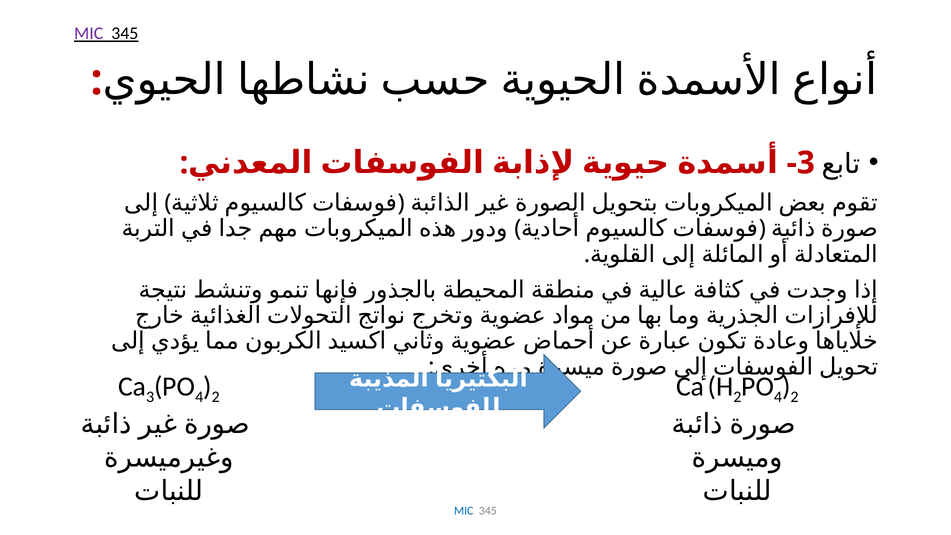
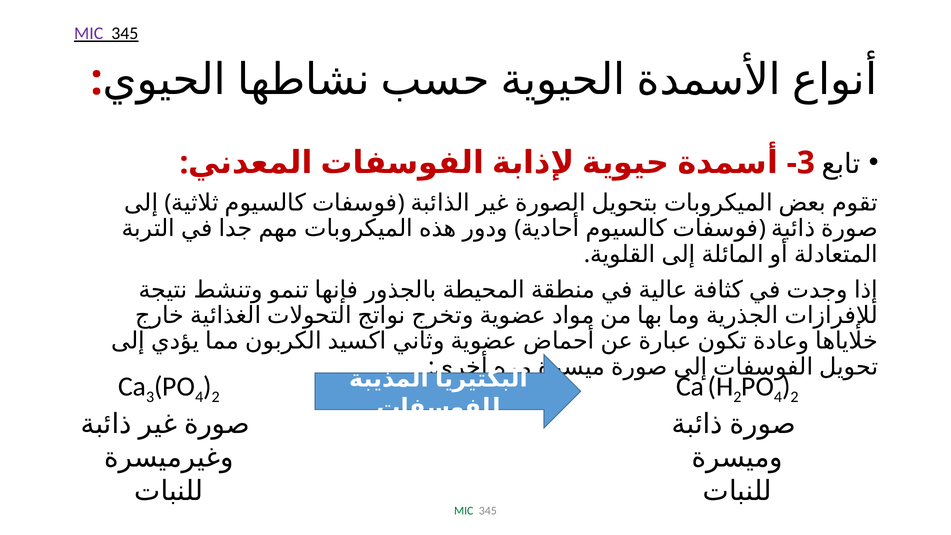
MIC at (464, 511) colour: blue -> green
